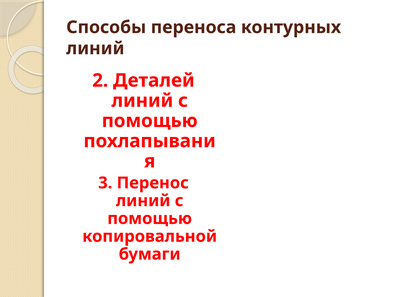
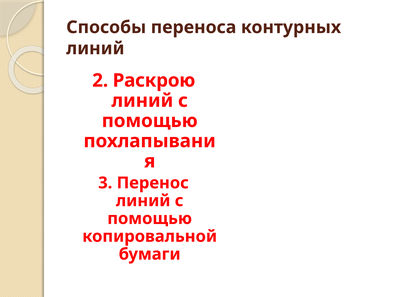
Деталей: Деталей -> Раскрою
